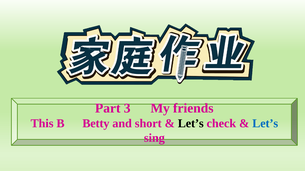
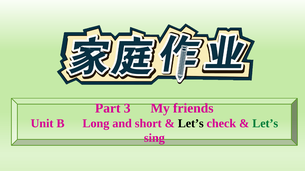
This: This -> Unit
Betty: Betty -> Long
Let’s at (265, 124) colour: blue -> green
